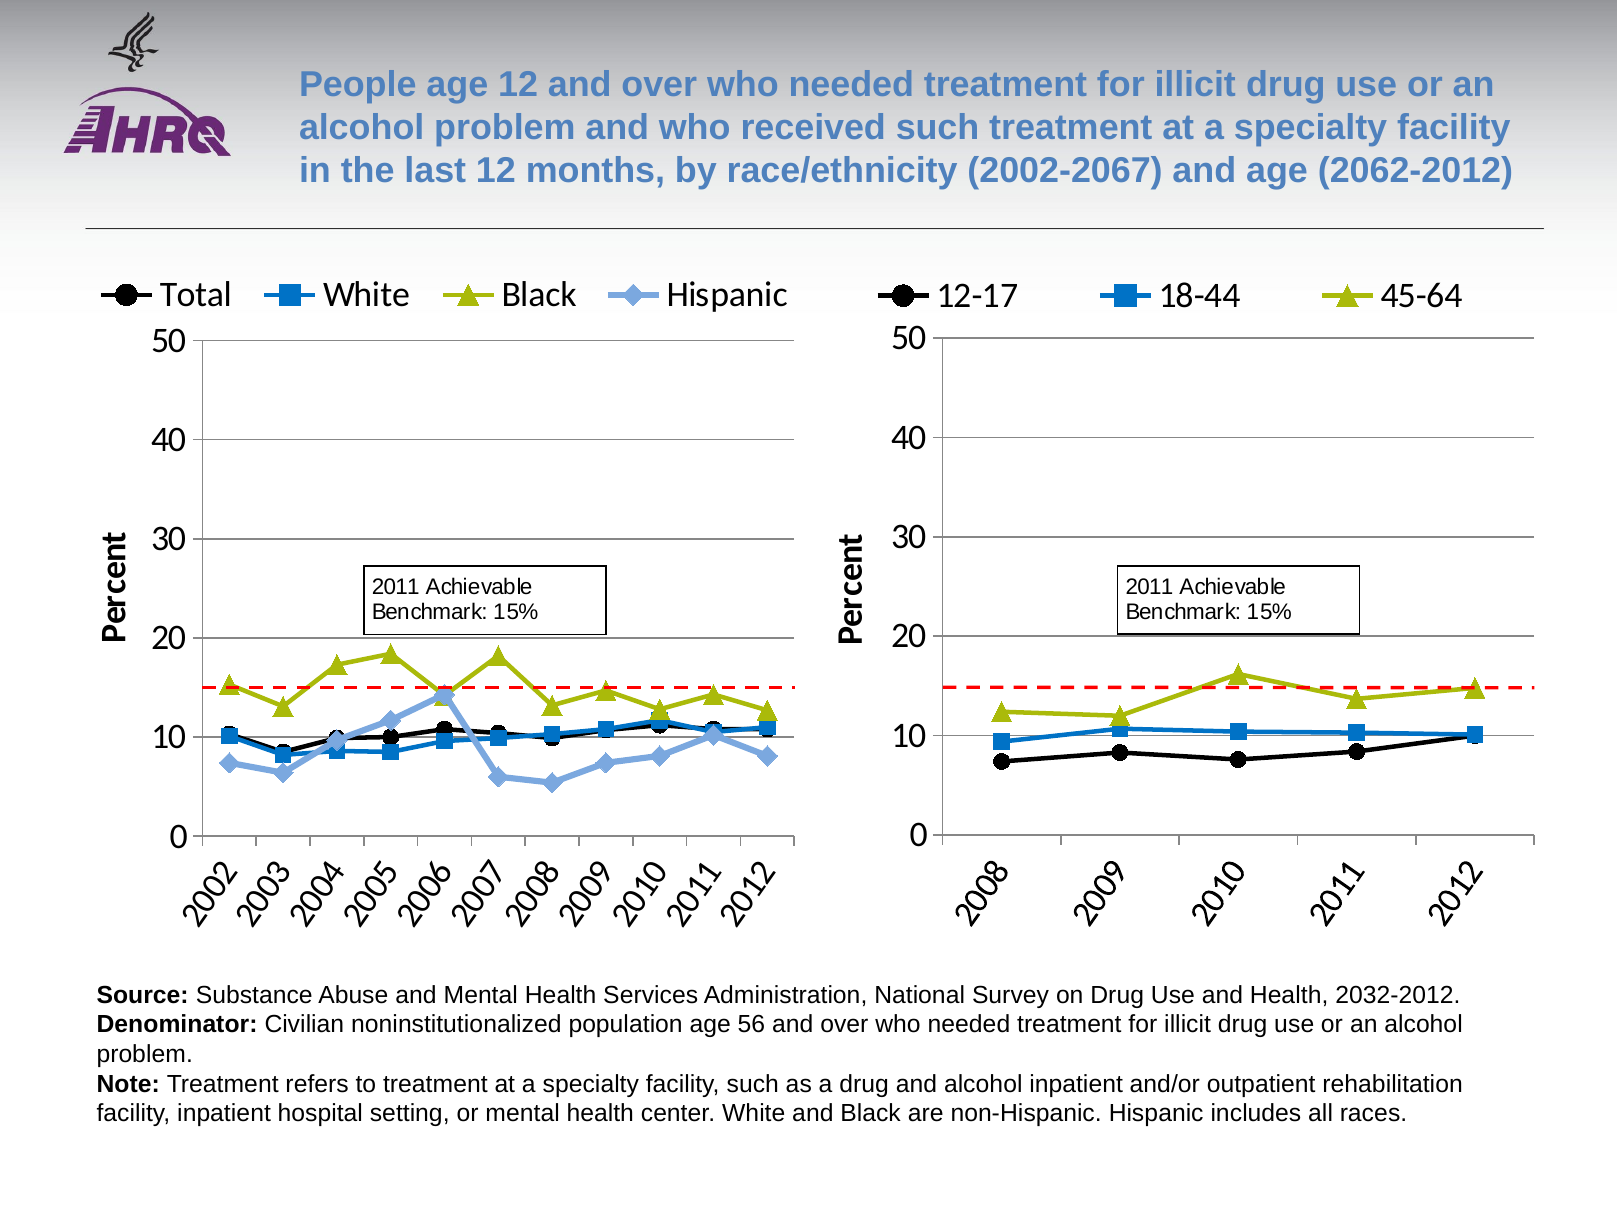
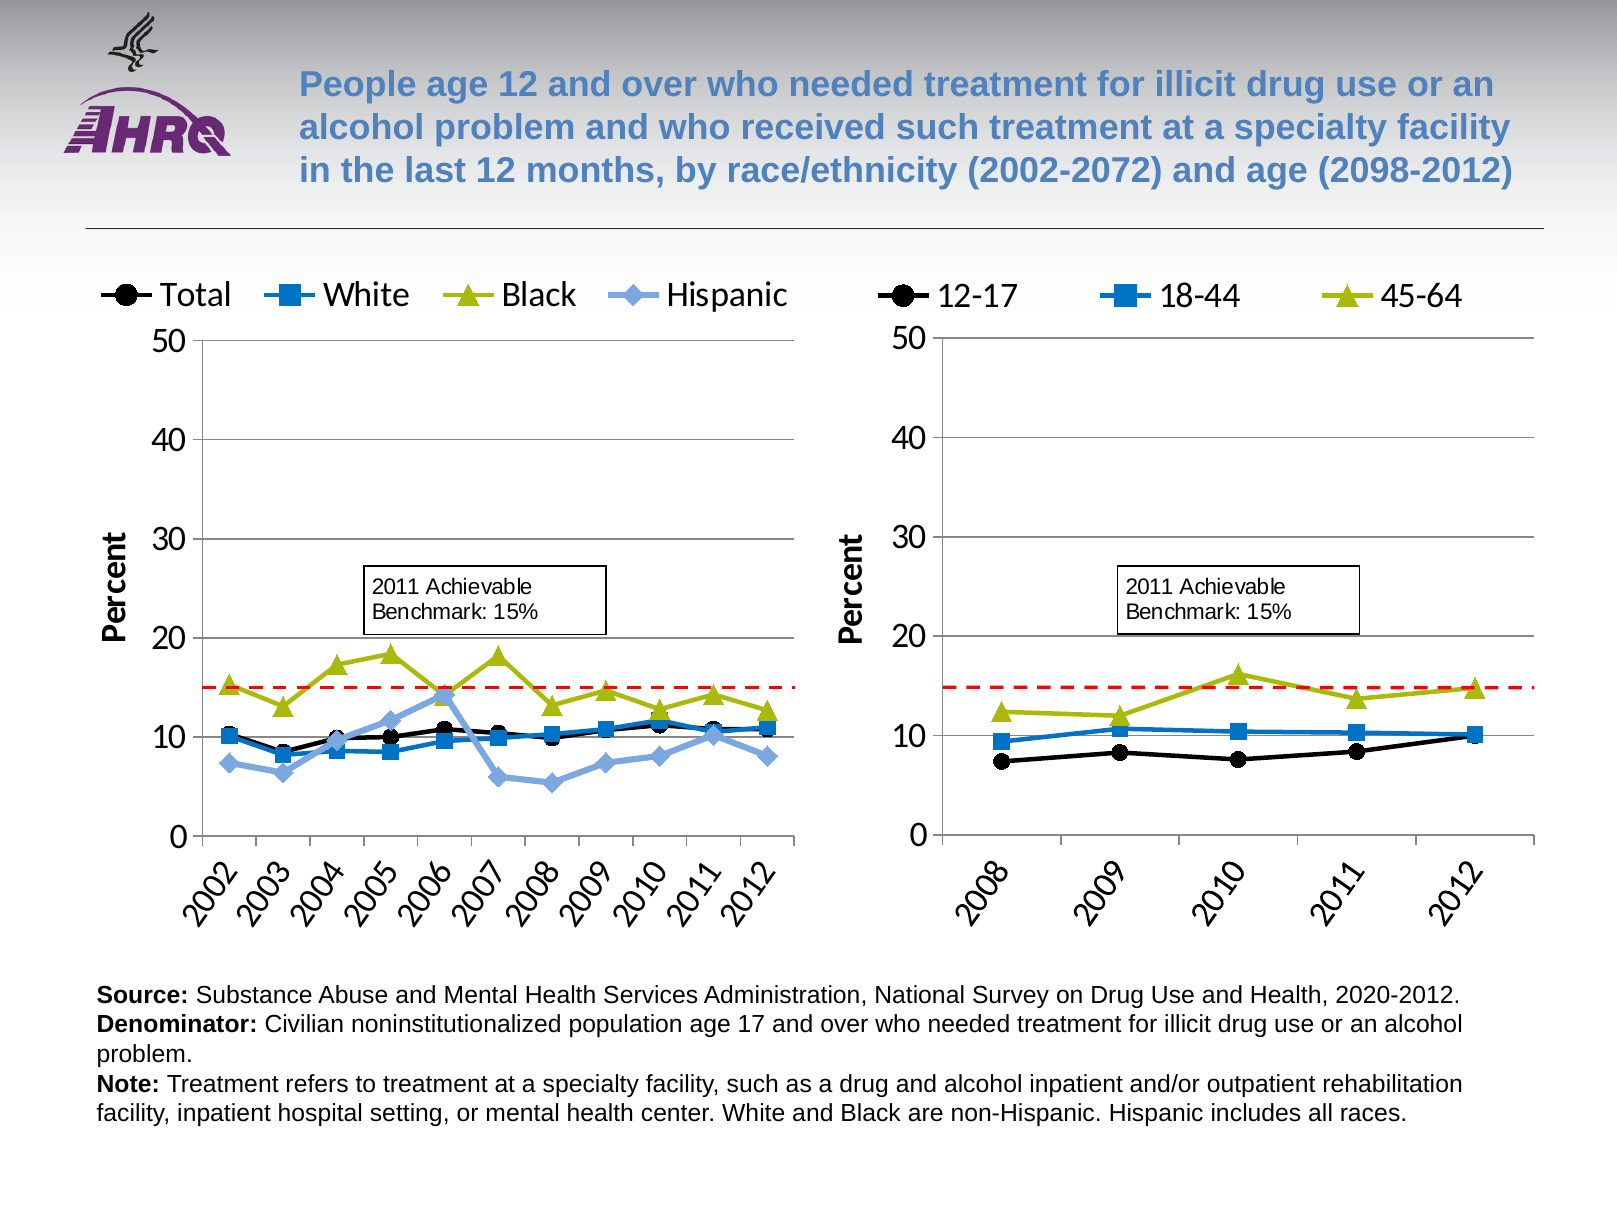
2002-2067: 2002-2067 -> 2002-2072
2062-2012: 2062-2012 -> 2098-2012
2032-2012: 2032-2012 -> 2020-2012
56: 56 -> 17
